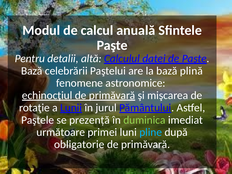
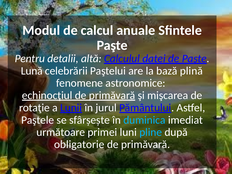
anuală: anuală -> anuale
Bază at (32, 71): Bază -> Lună
prezenţă: prezenţă -> sfârşeşte
duminica colour: light green -> light blue
